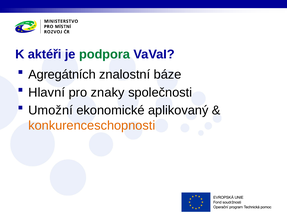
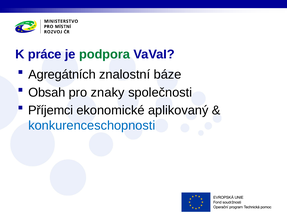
aktéři: aktéři -> práce
Hlavní: Hlavní -> Obsah
Umožní: Umožní -> Příjemci
konkurenceschopnosti colour: orange -> blue
